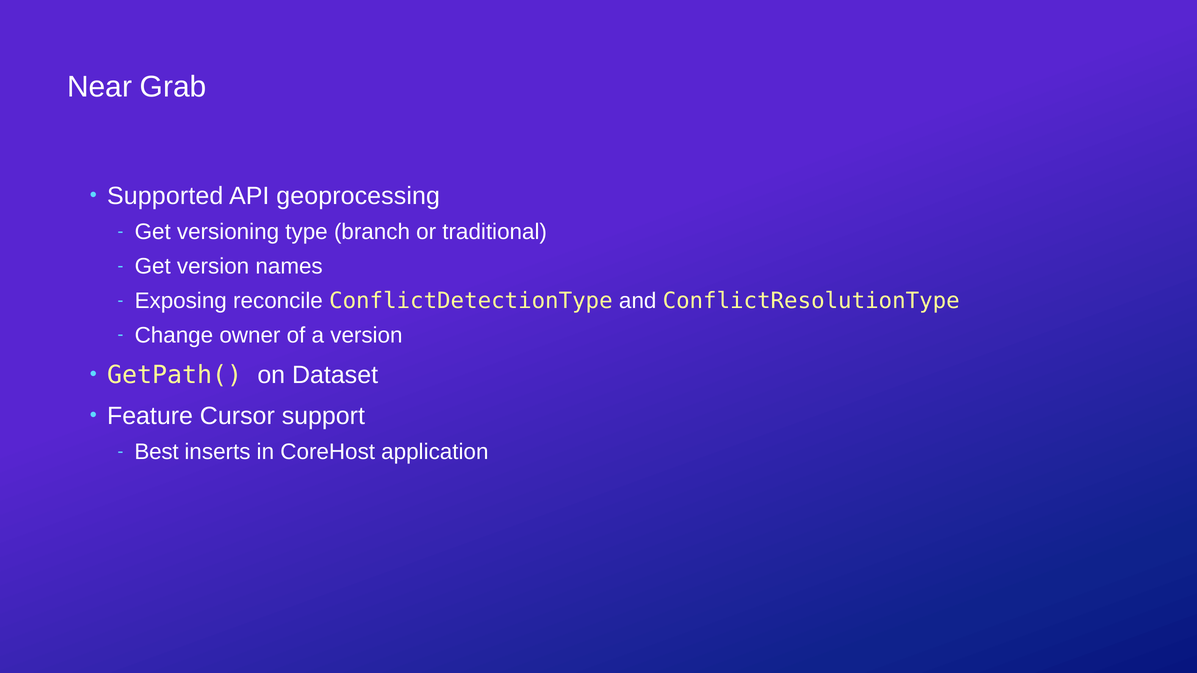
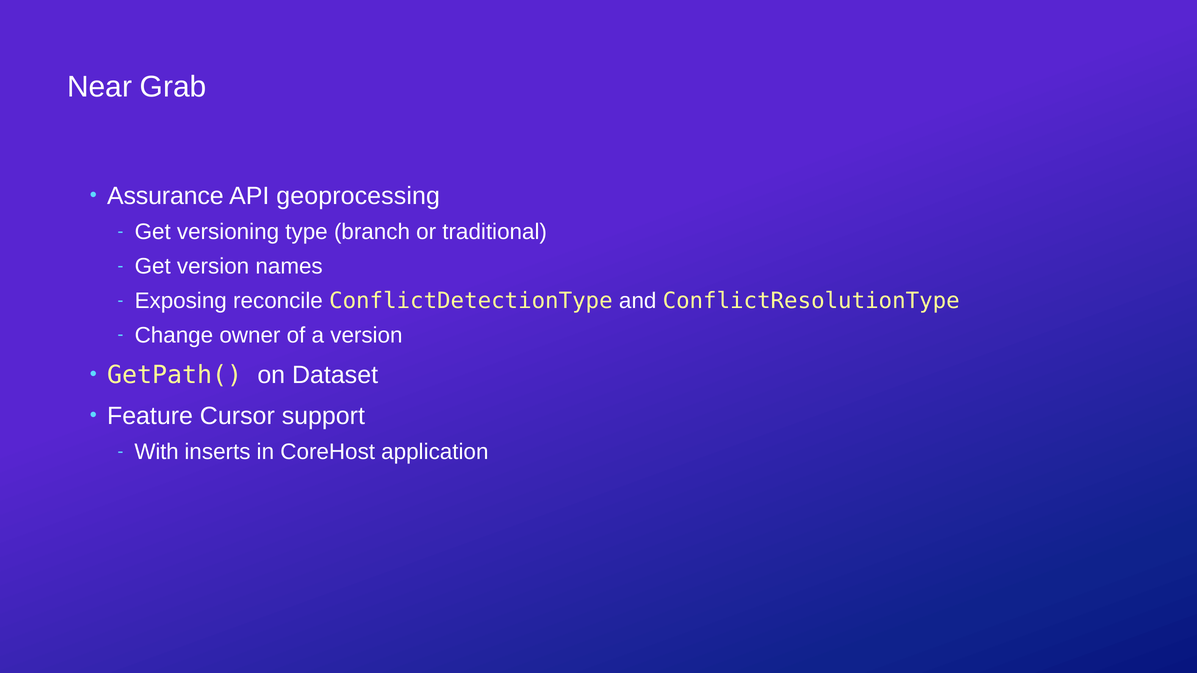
Supported: Supported -> Assurance
Best: Best -> With
